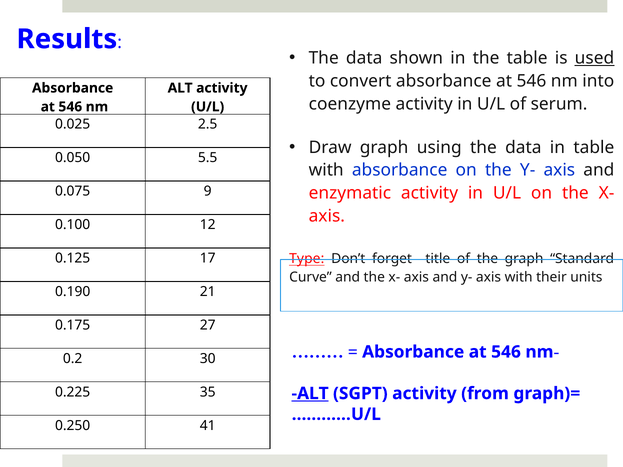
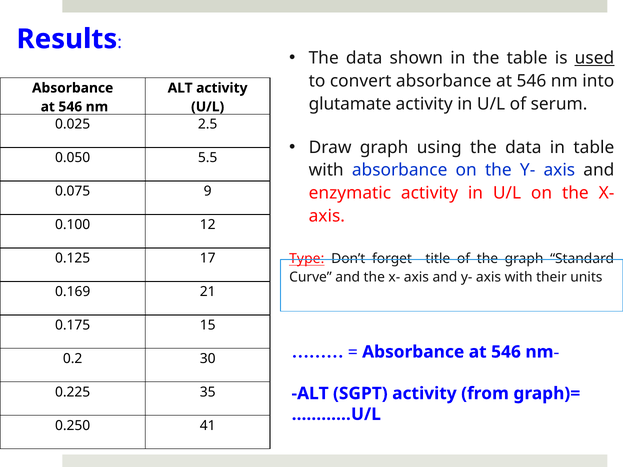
coenzyme: coenzyme -> glutamate
0.190: 0.190 -> 0.169
27: 27 -> 15
ALT at (310, 394) underline: present -> none
